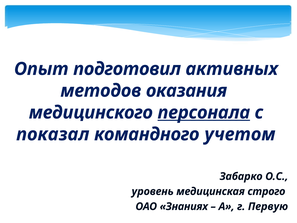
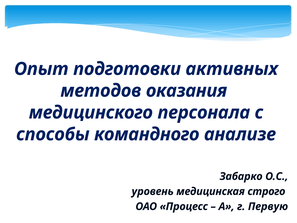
подготовил: подготовил -> подготовки
персонала underline: present -> none
показал: показал -> способы
учетом: учетом -> анализе
Знаниях: Знаниях -> Процесс
